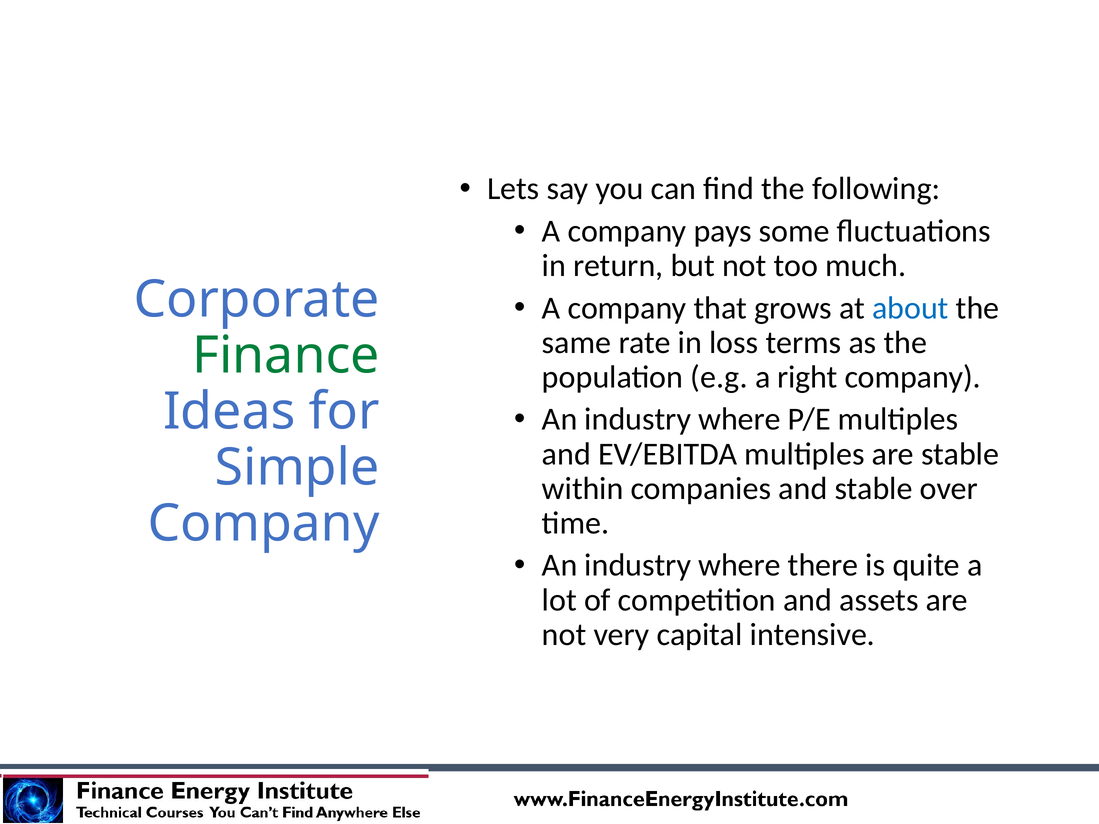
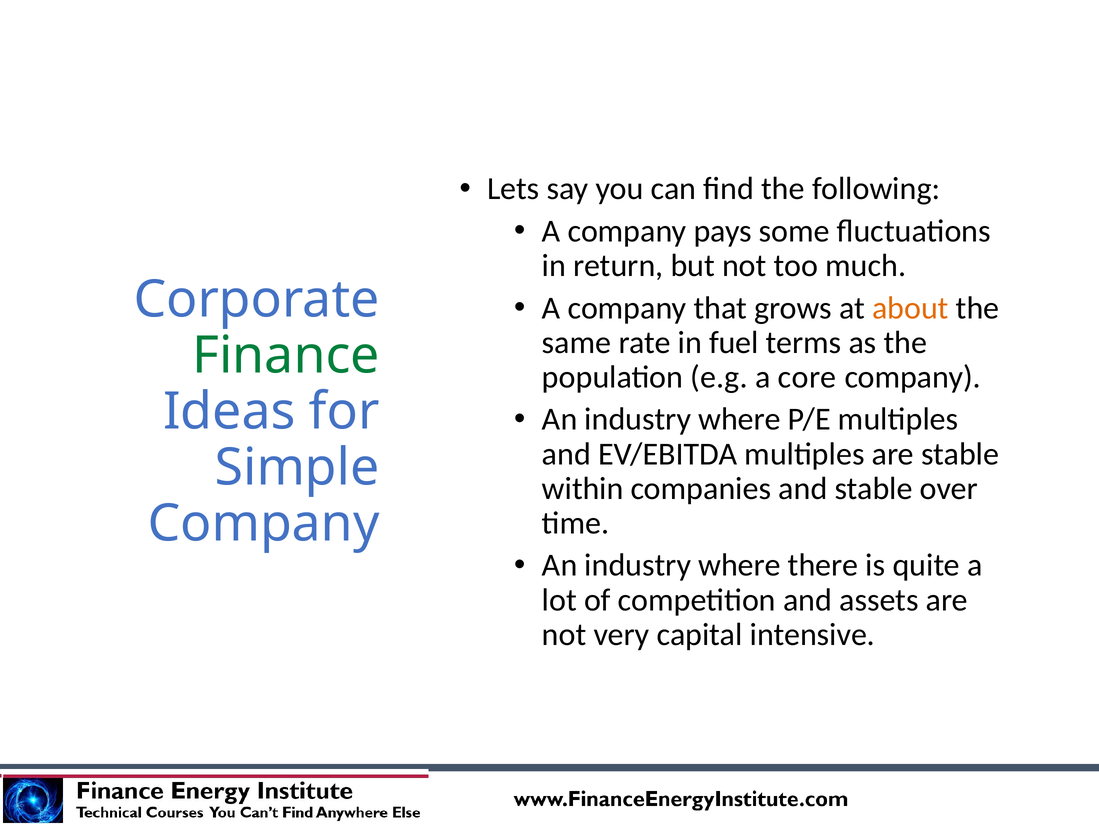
about colour: blue -> orange
loss: loss -> fuel
right: right -> core
